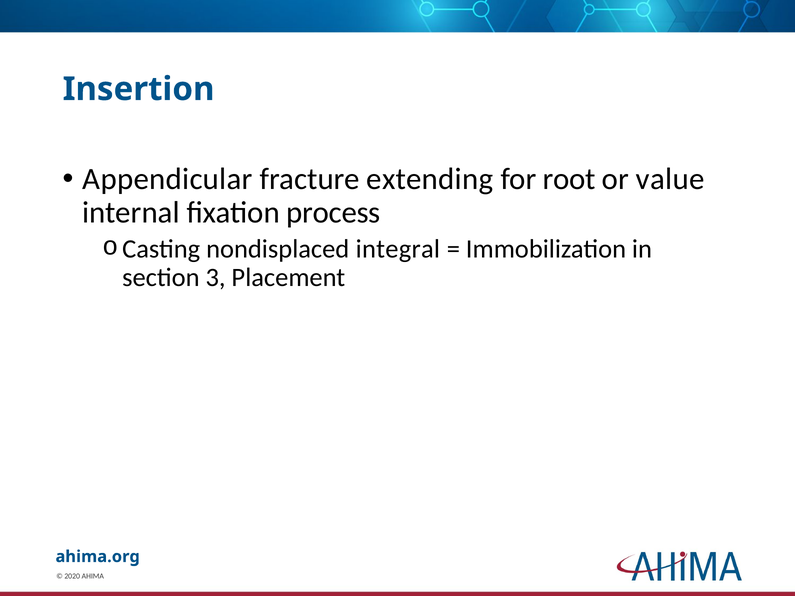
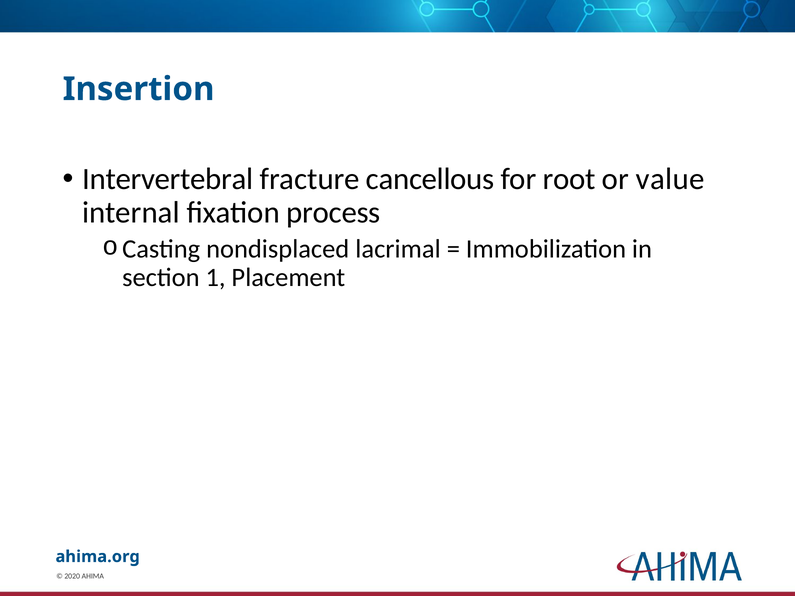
Appendicular: Appendicular -> Intervertebral
extending: extending -> cancellous
integral: integral -> lacrimal
3: 3 -> 1
